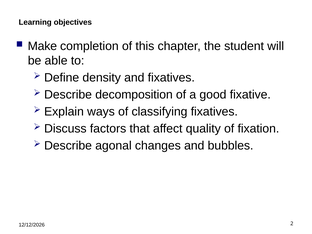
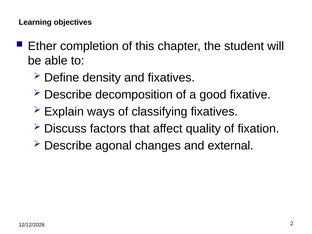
Make: Make -> Ether
bubbles: bubbles -> external
